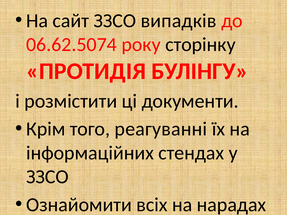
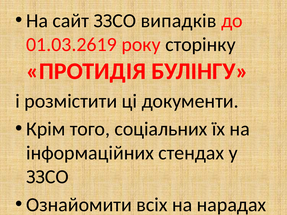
06.62.5074: 06.62.5074 -> 01.03.2619
реагуванні: реагуванні -> соціальних
